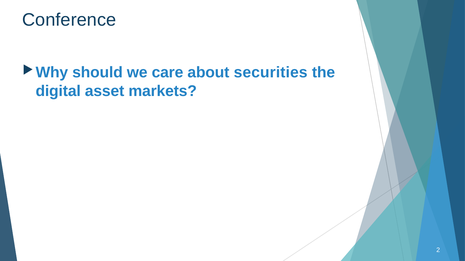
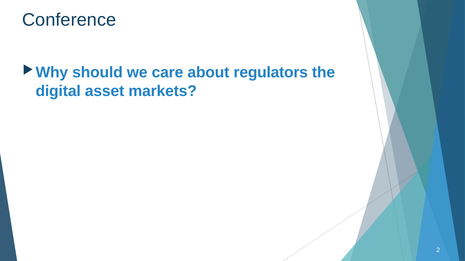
securities: securities -> regulators
